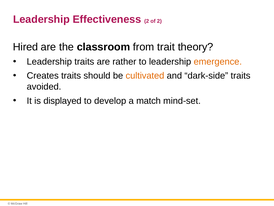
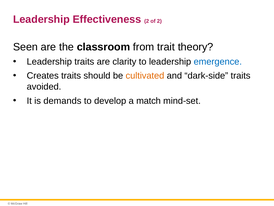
Hired: Hired -> Seen
rather: rather -> clarity
emergence colour: orange -> blue
displayed: displayed -> demands
